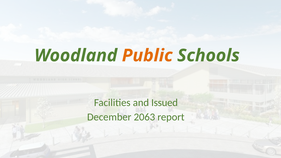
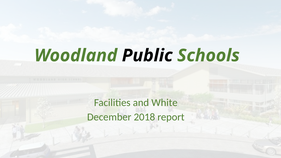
Public colour: orange -> black
Issued: Issued -> White
2063: 2063 -> 2018
